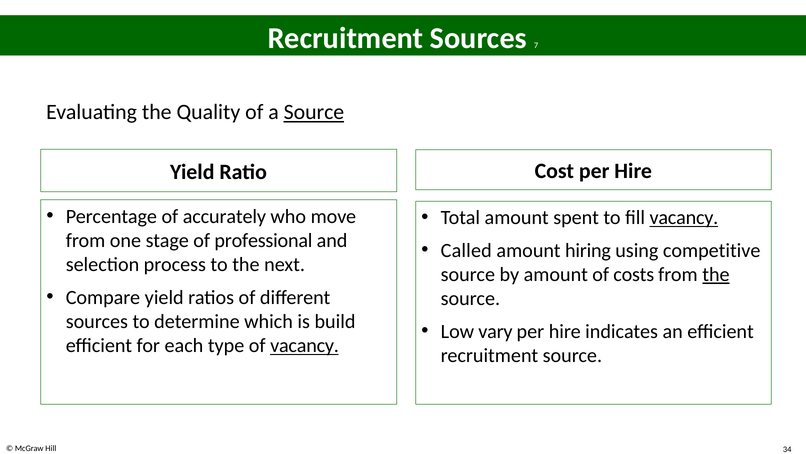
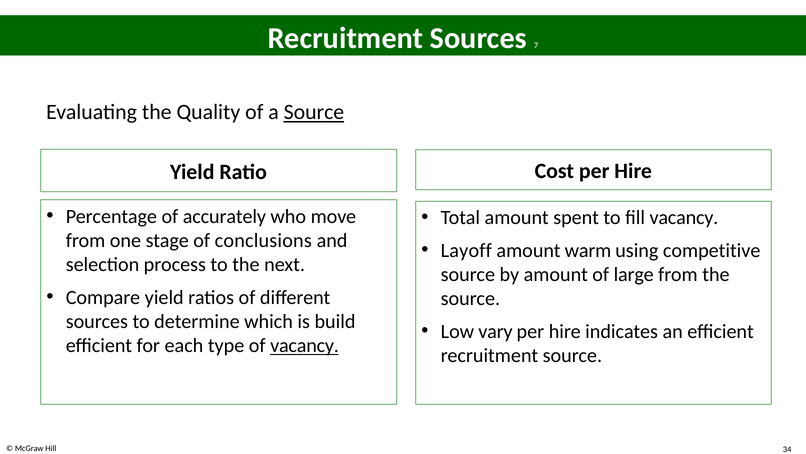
vacancy at (684, 217) underline: present -> none
professional: professional -> conclusions
Called: Called -> Layoff
hiring: hiring -> warm
costs: costs -> large
the at (716, 274) underline: present -> none
